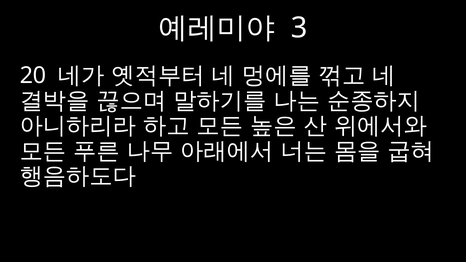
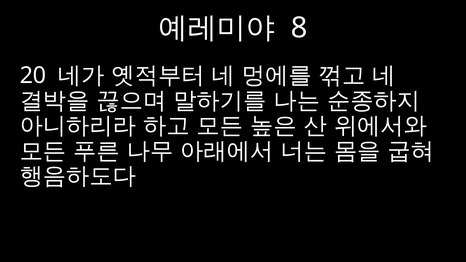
3: 3 -> 8
